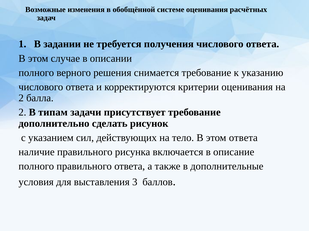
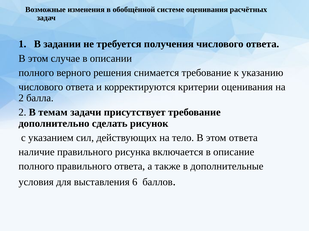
типам: типам -> темам
3: 3 -> 6
